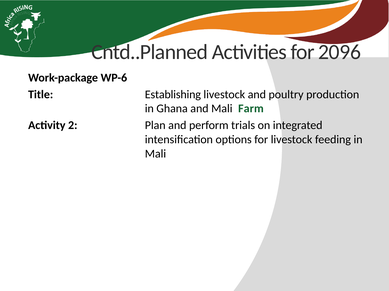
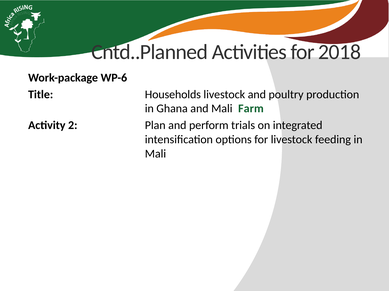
2096: 2096 -> 2018
Establishing: Establishing -> Households
